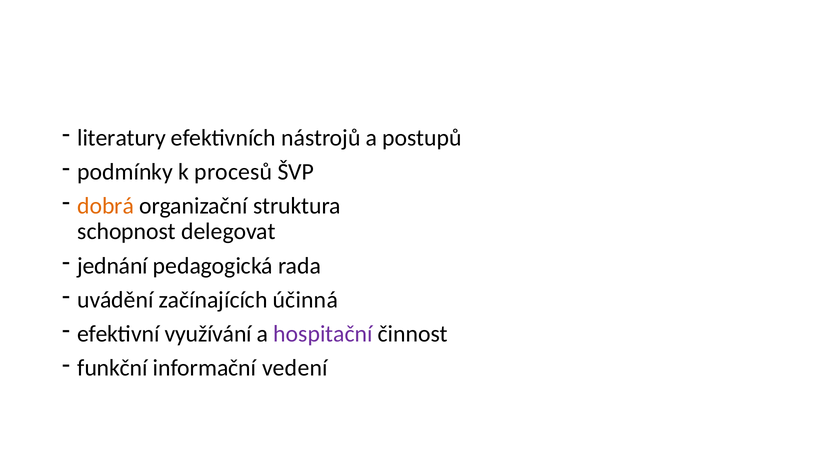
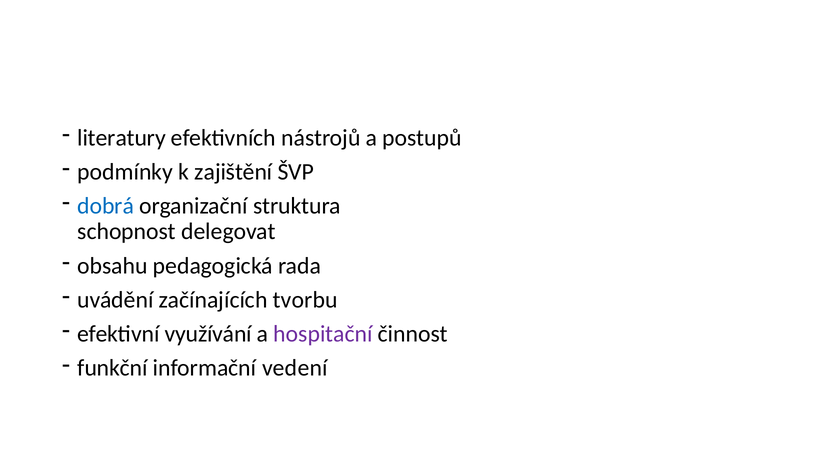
procesů: procesů -> zajištění
dobrá colour: orange -> blue
jednání: jednání -> obsahu
účinná: účinná -> tvorbu
